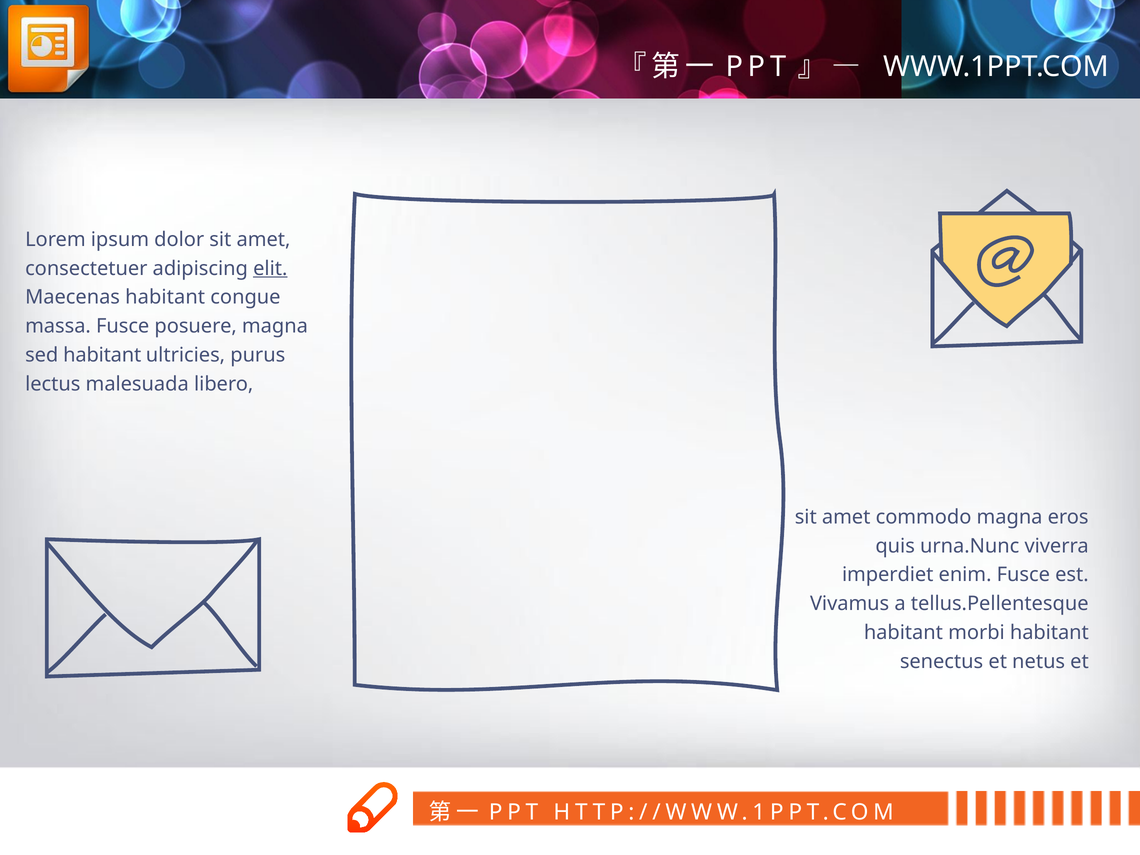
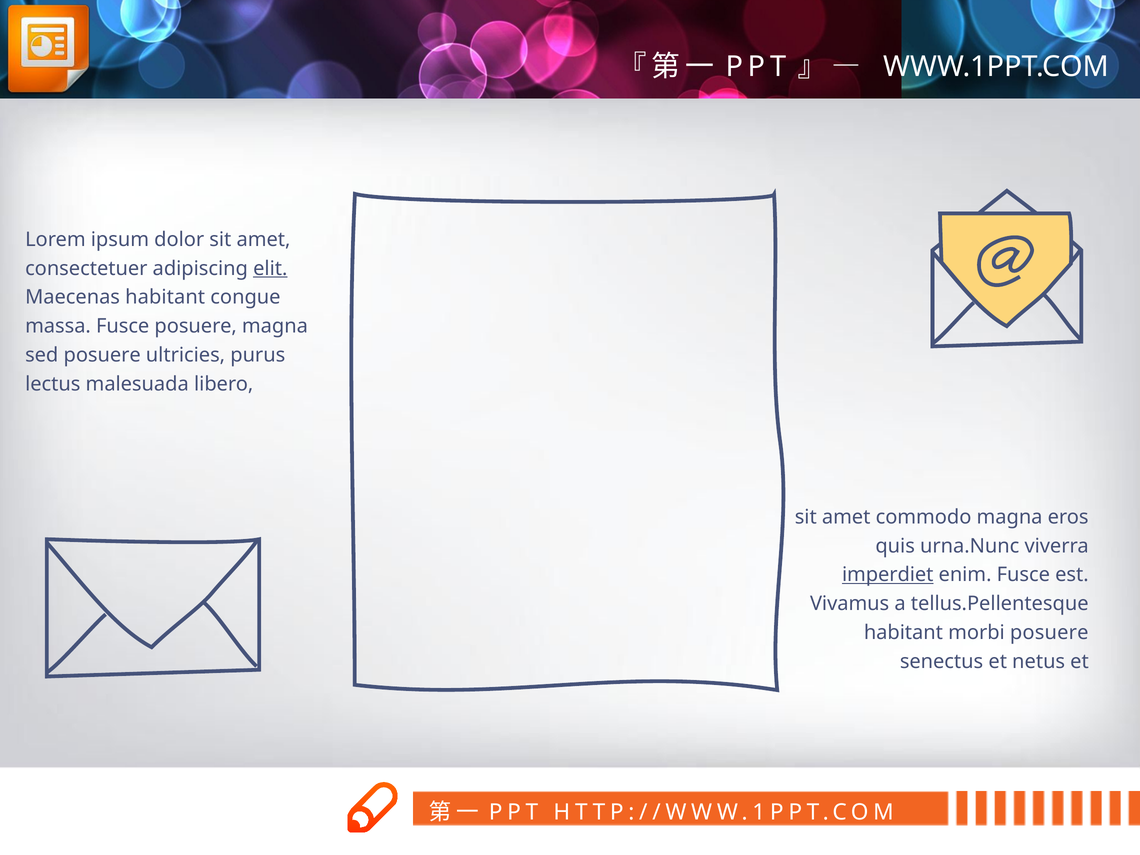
sed habitant: habitant -> posuere
imperdiet underline: none -> present
morbi habitant: habitant -> posuere
